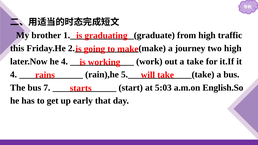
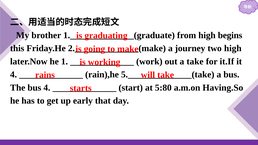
traffic: traffic -> begins
he 4: 4 -> 1
bus 7: 7 -> 4
5:03: 5:03 -> 5:80
English.So: English.So -> Having.So
